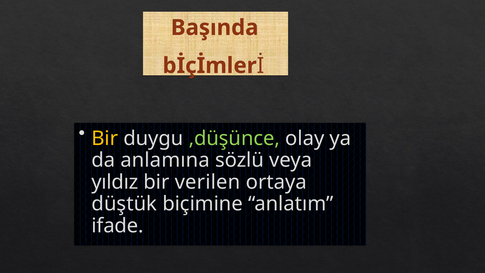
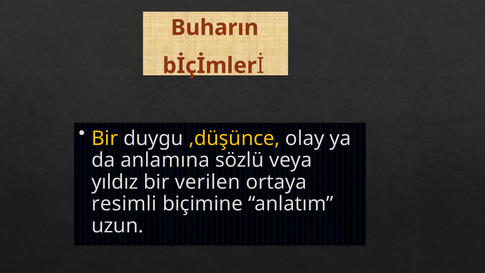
Başında: Başında -> Buharın
,düşünce colour: light green -> yellow
düştük: düştük -> resimli
ifade: ifade -> uzun
